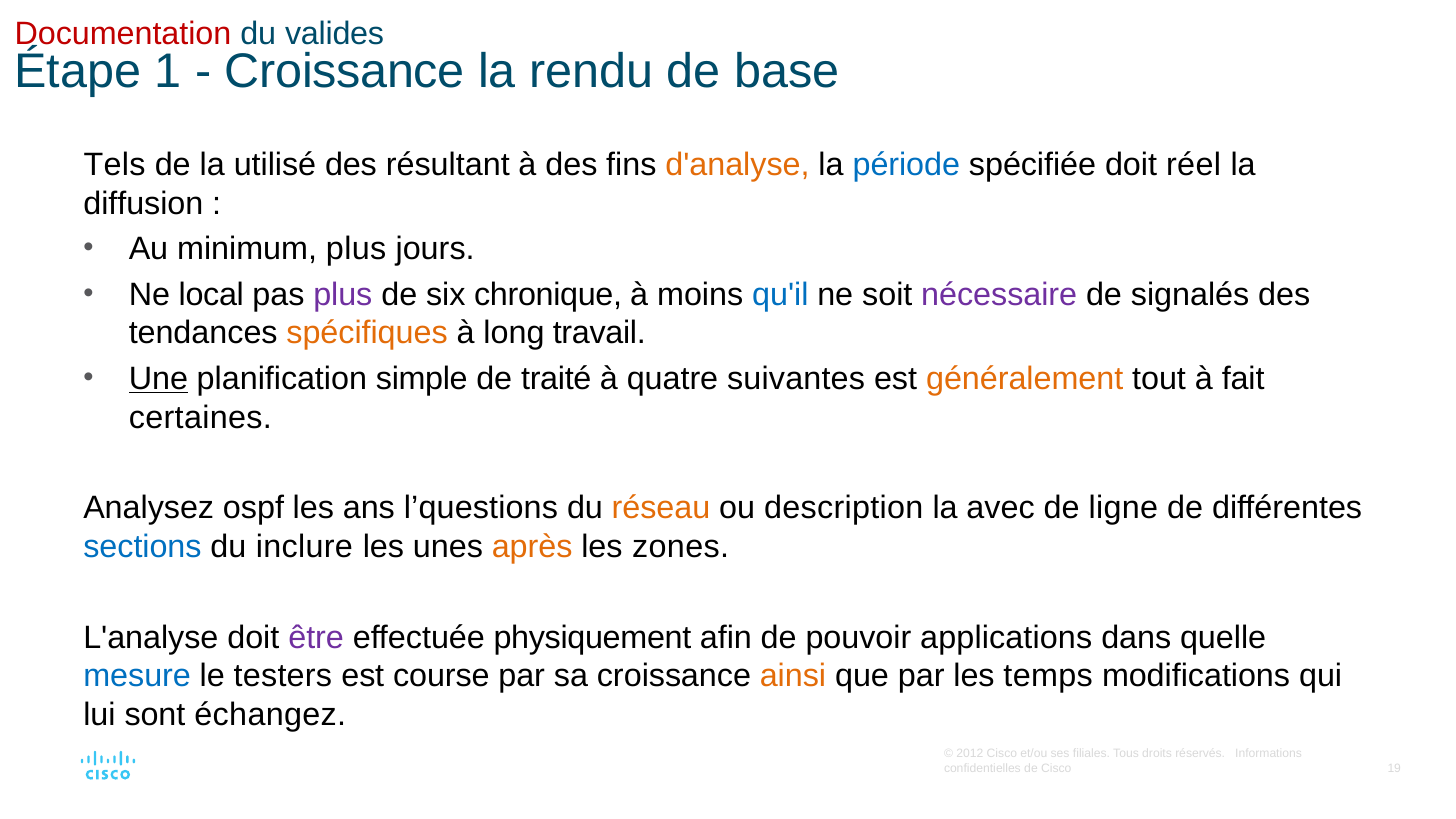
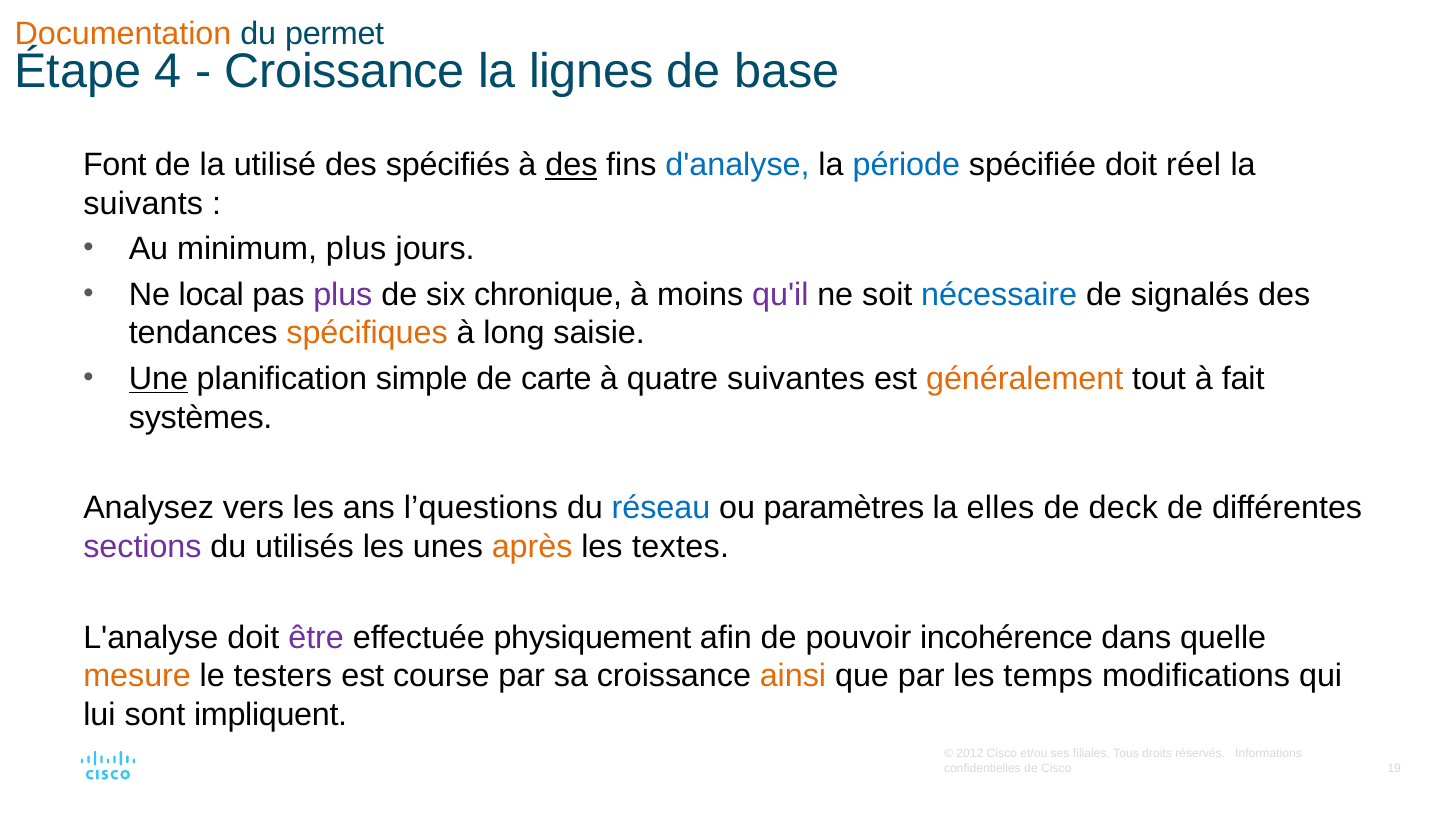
Documentation colour: red -> orange
valides: valides -> permet
1: 1 -> 4
rendu: rendu -> lignes
Tels: Tels -> Font
résultant: résultant -> spécifiés
des at (571, 165) underline: none -> present
d'analyse colour: orange -> blue
diffusion: diffusion -> suivants
qu'il colour: blue -> purple
nécessaire colour: purple -> blue
travail: travail -> saisie
traité: traité -> carte
certaines: certaines -> systèmes
ospf: ospf -> vers
réseau colour: orange -> blue
description: description -> paramètres
avec: avec -> elles
ligne: ligne -> deck
sections colour: blue -> purple
inclure: inclure -> utilisés
zones: zones -> textes
applications: applications -> incohérence
mesure colour: blue -> orange
échangez: échangez -> impliquent
